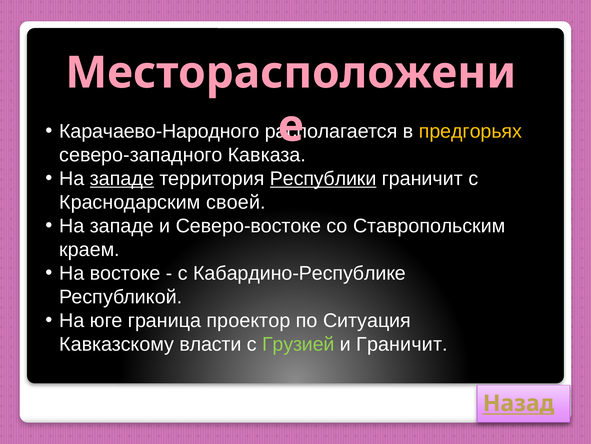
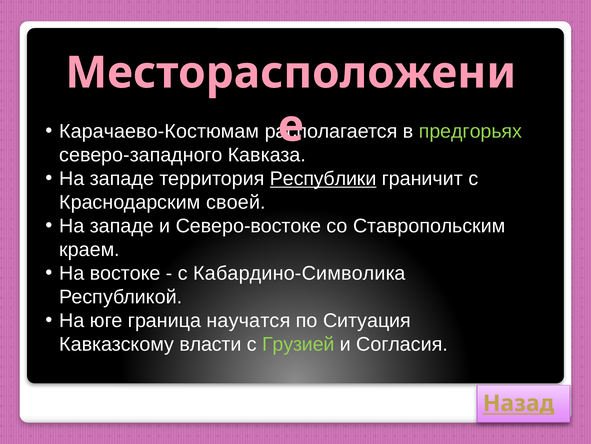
Карачаево-Народного: Карачаево-Народного -> Карачаево-Костюмам
предгорьях colour: yellow -> light green
западе at (122, 178) underline: present -> none
Кабардино-Республике: Кабардино-Республике -> Кабардино-Символика
проектор: проектор -> научатся
и Граничит: Граничит -> Согласия
